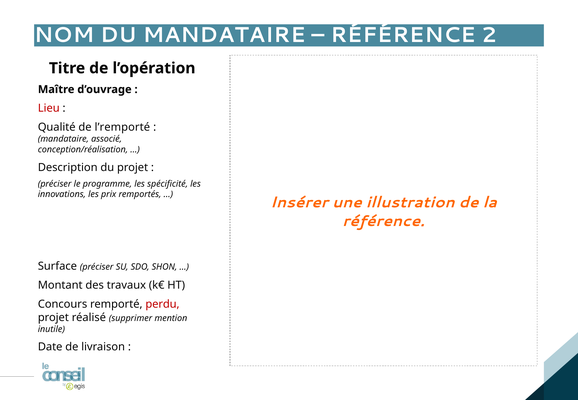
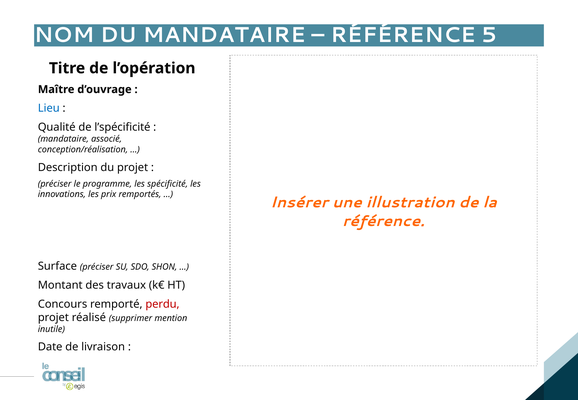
2: 2 -> 5
Lieu colour: red -> blue
l’remporté: l’remporté -> l’spécificité
